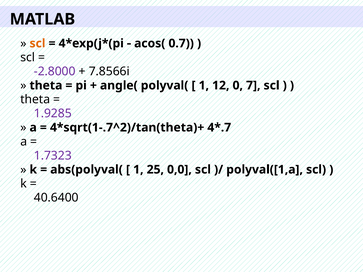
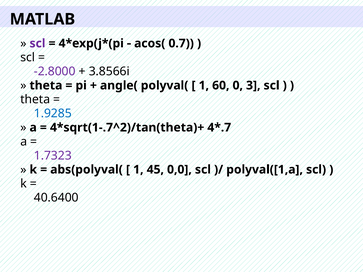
scl at (37, 43) colour: orange -> purple
7.8566i: 7.8566i -> 3.8566i
12: 12 -> 60
7: 7 -> 3
1.9285 colour: purple -> blue
25: 25 -> 45
